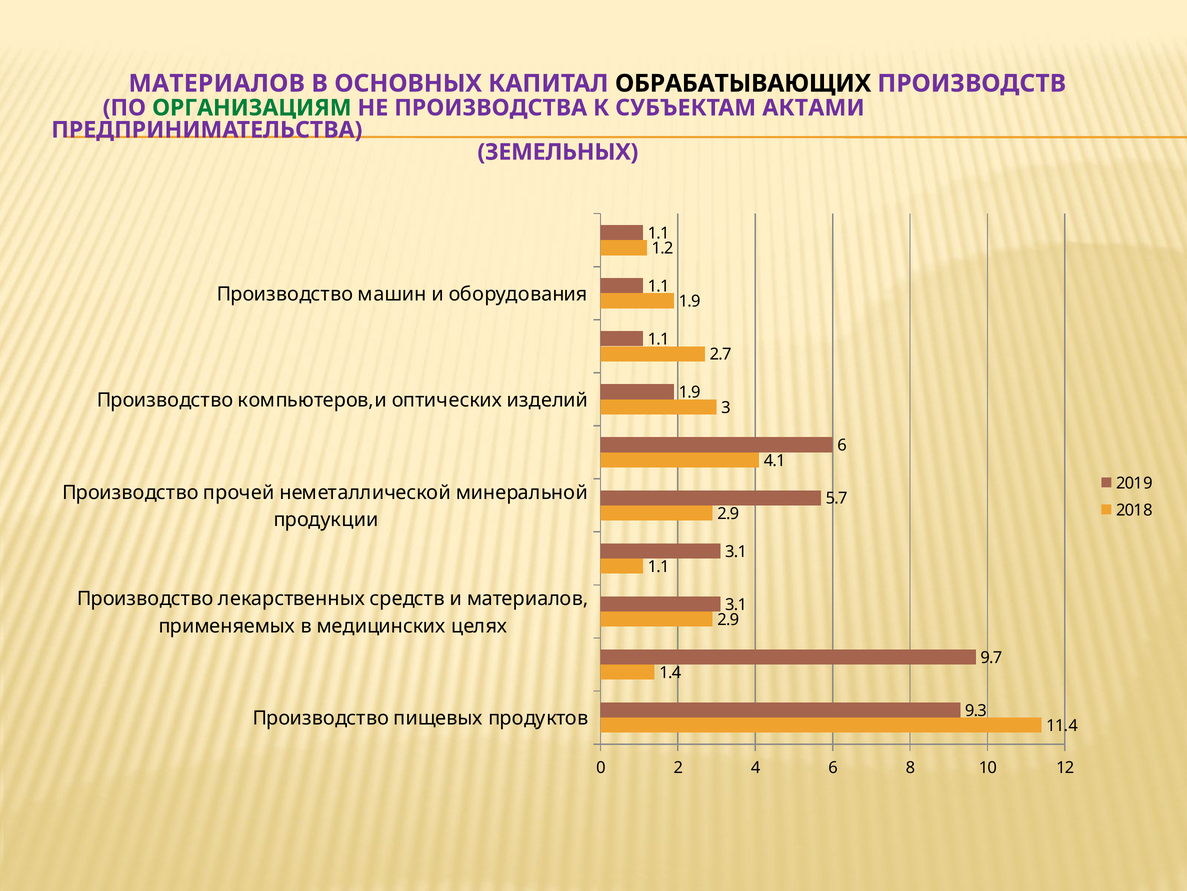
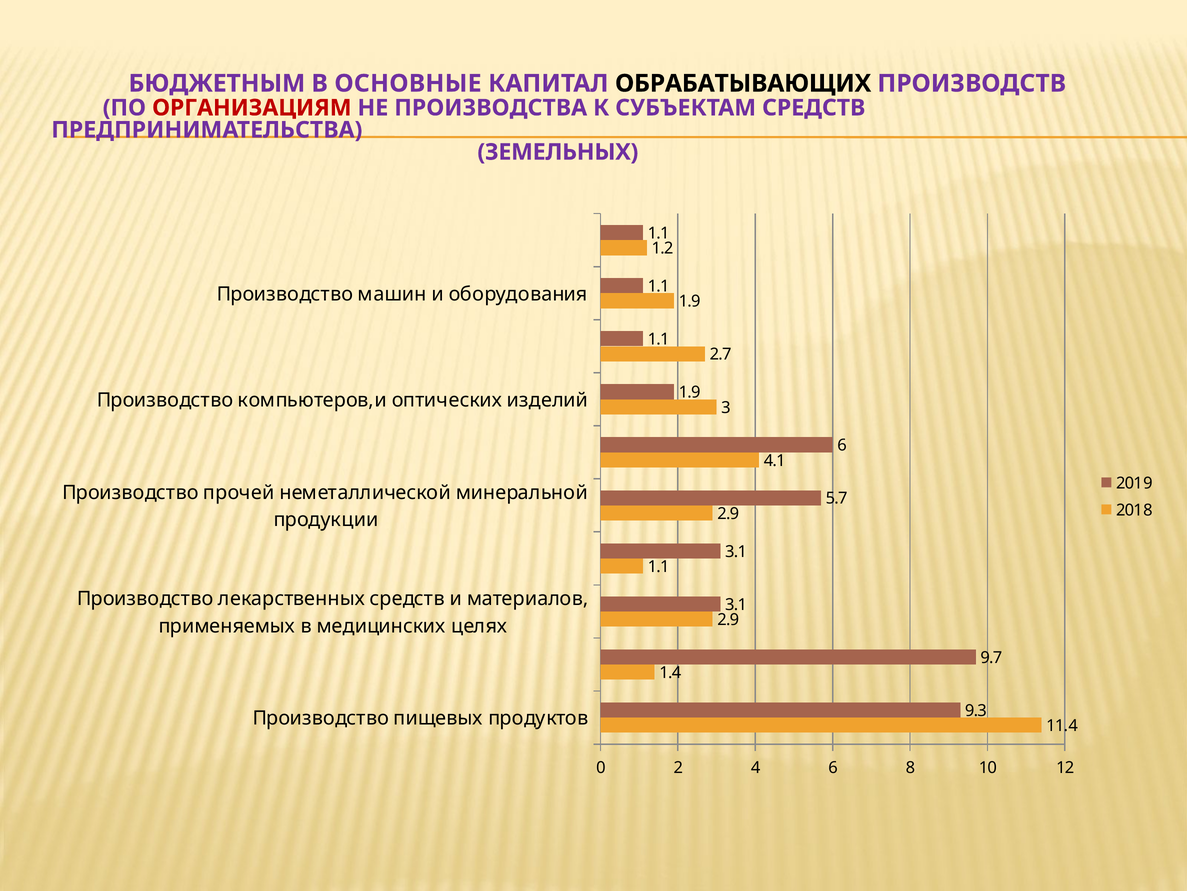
МАТЕРИАЛОВ at (217, 83): МАТЕРИАЛОВ -> БЮДЖЕТНЫМ
ОСНОВНЫХ: ОСНОВНЫХ -> ОСНОВНЫЕ
ОРГАНИЗАЦИЯМ colour: green -> red
СУБЪЕКТАМ АКТАМИ: АКТАМИ -> СРЕДСТВ
